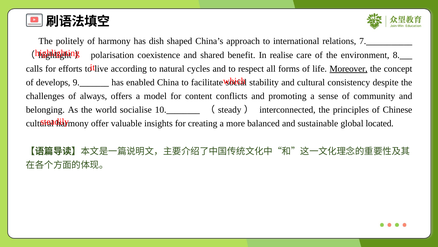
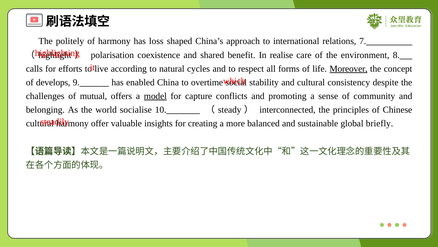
dish: dish -> loss
facilitate: facilitate -> overtime
always: always -> mutual
model underline: none -> present
content: content -> capture
located: located -> briefly
